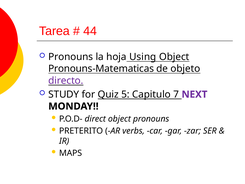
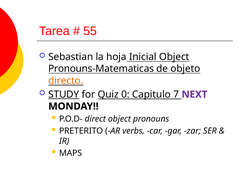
44: 44 -> 55
Pronouns at (71, 57): Pronouns -> Sebastian
Using: Using -> Inicial
directo colour: purple -> orange
STUDY underline: none -> present
5: 5 -> 0
